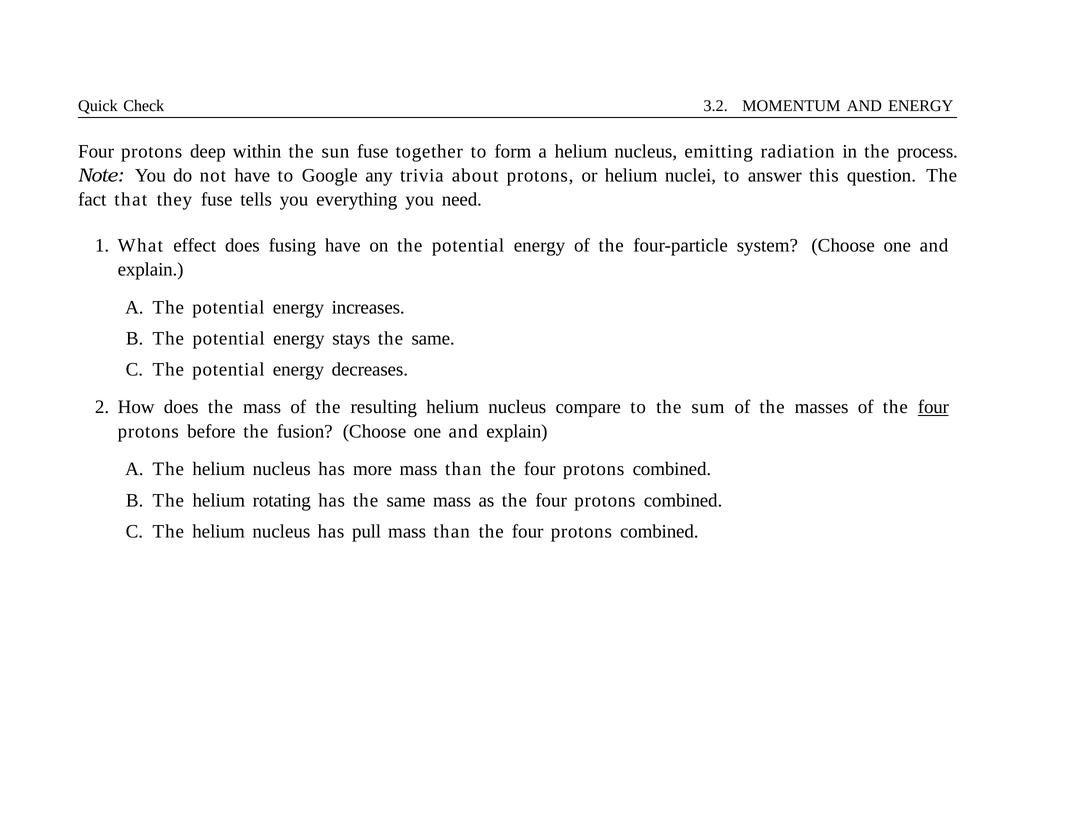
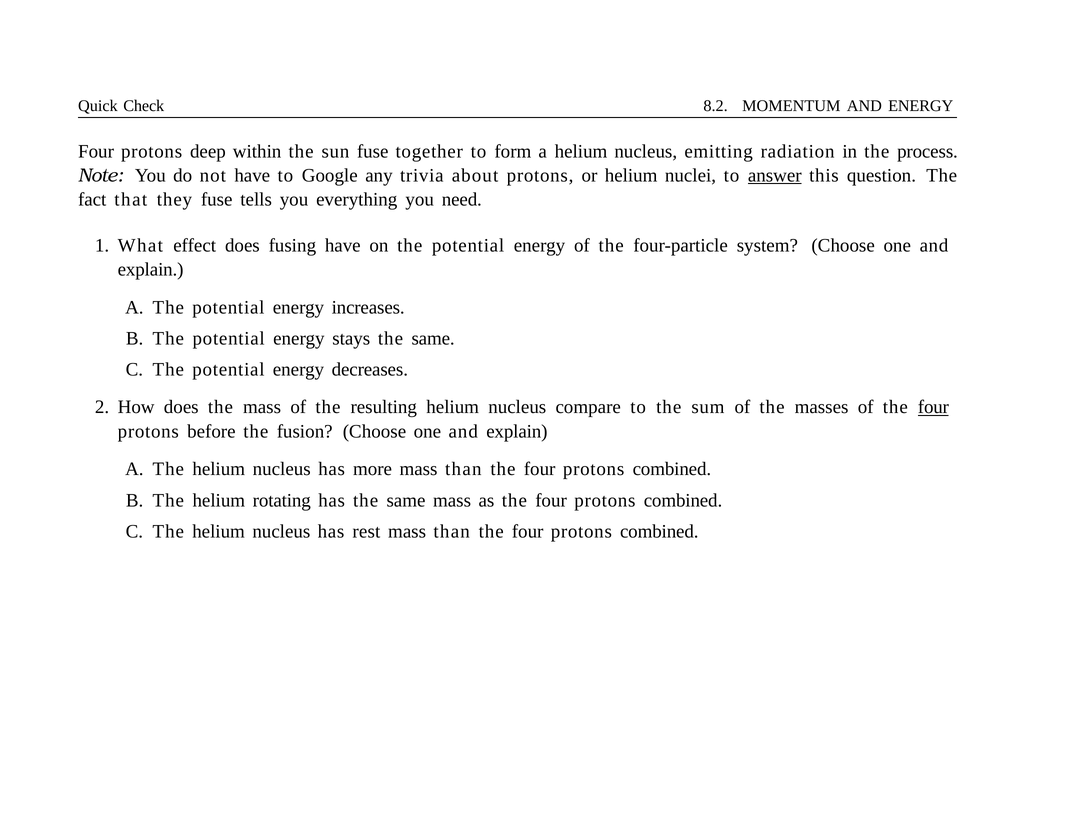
3.2: 3.2 -> 8.2
answer underline: none -> present
pull: pull -> rest
